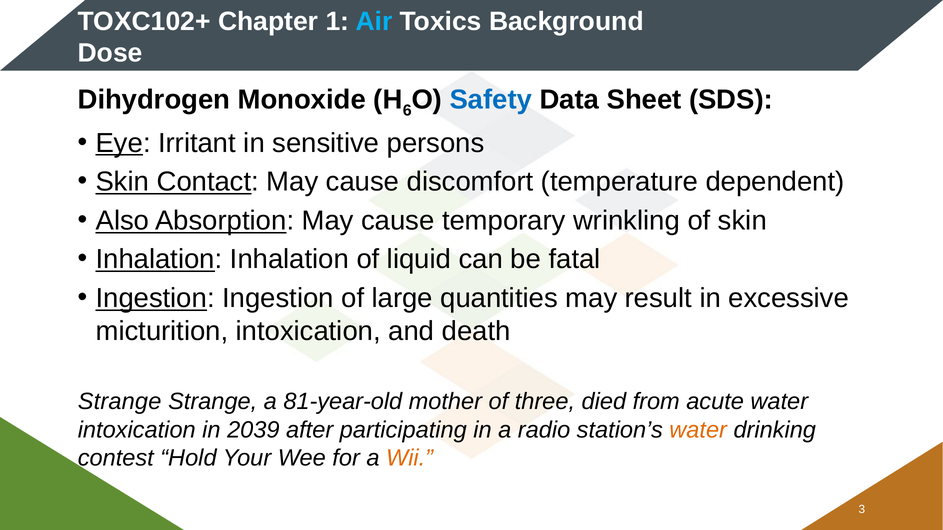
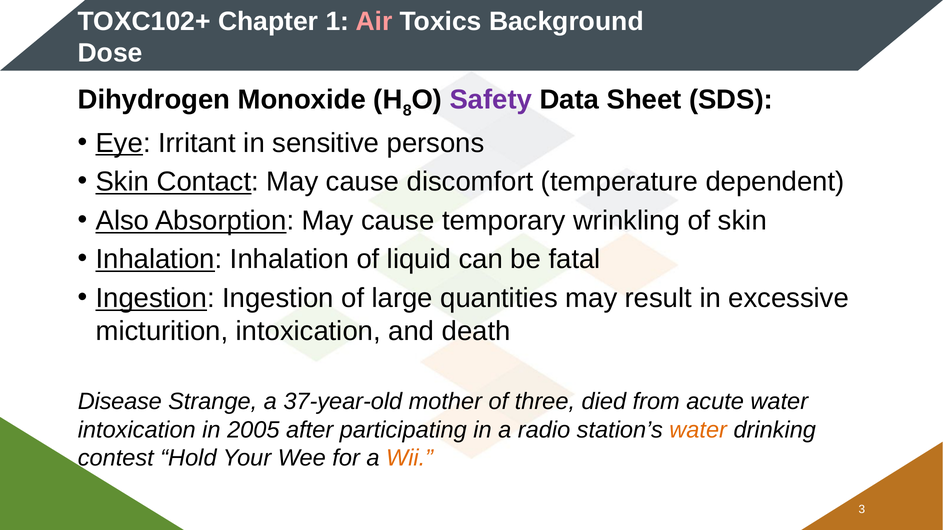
Air colour: light blue -> pink
6: 6 -> 8
Safety colour: blue -> purple
Strange at (120, 402): Strange -> Disease
81-year-old: 81-year-old -> 37-year-old
2039: 2039 -> 2005
